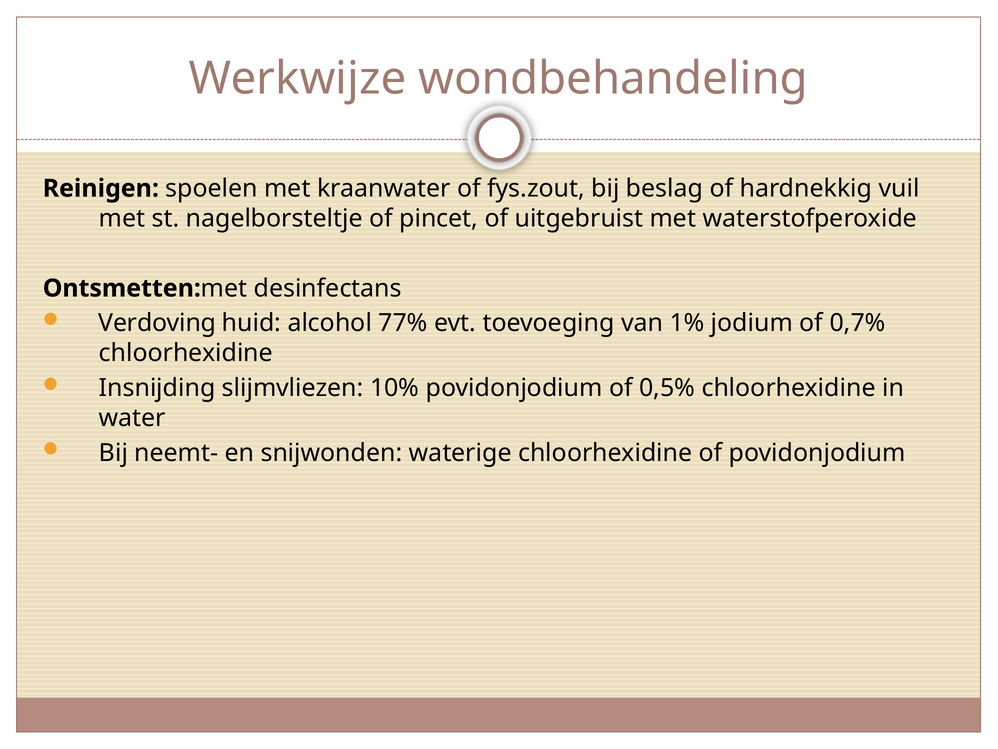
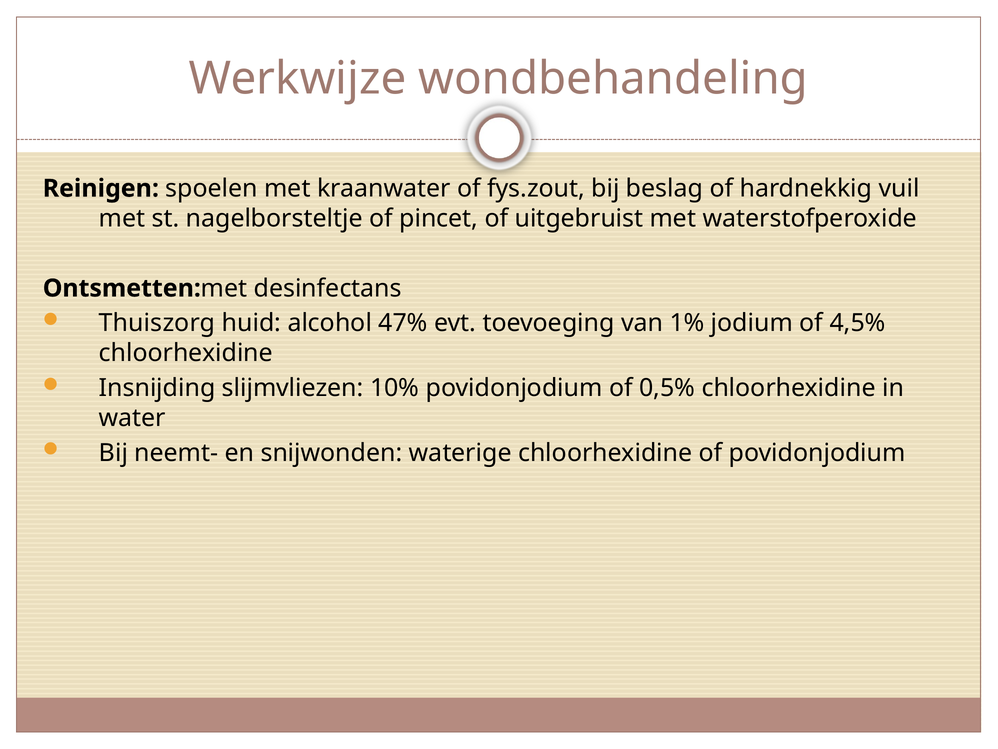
Verdoving: Verdoving -> Thuiszorg
77%: 77% -> 47%
0,7%: 0,7% -> 4,5%
